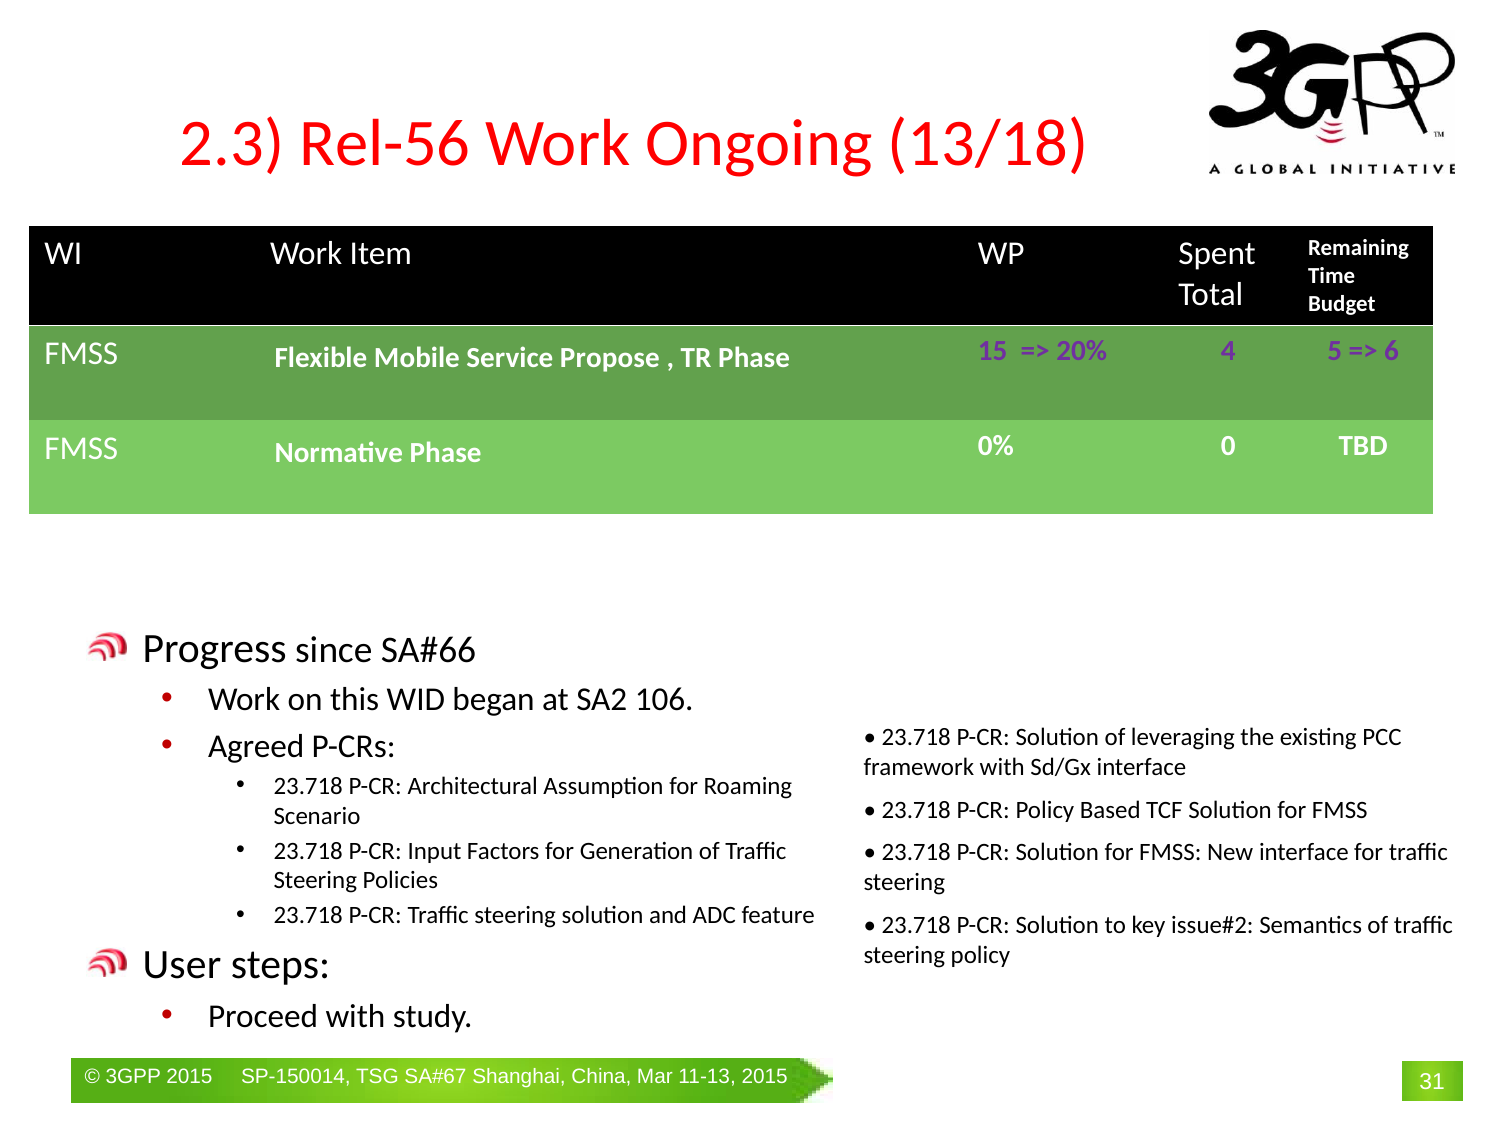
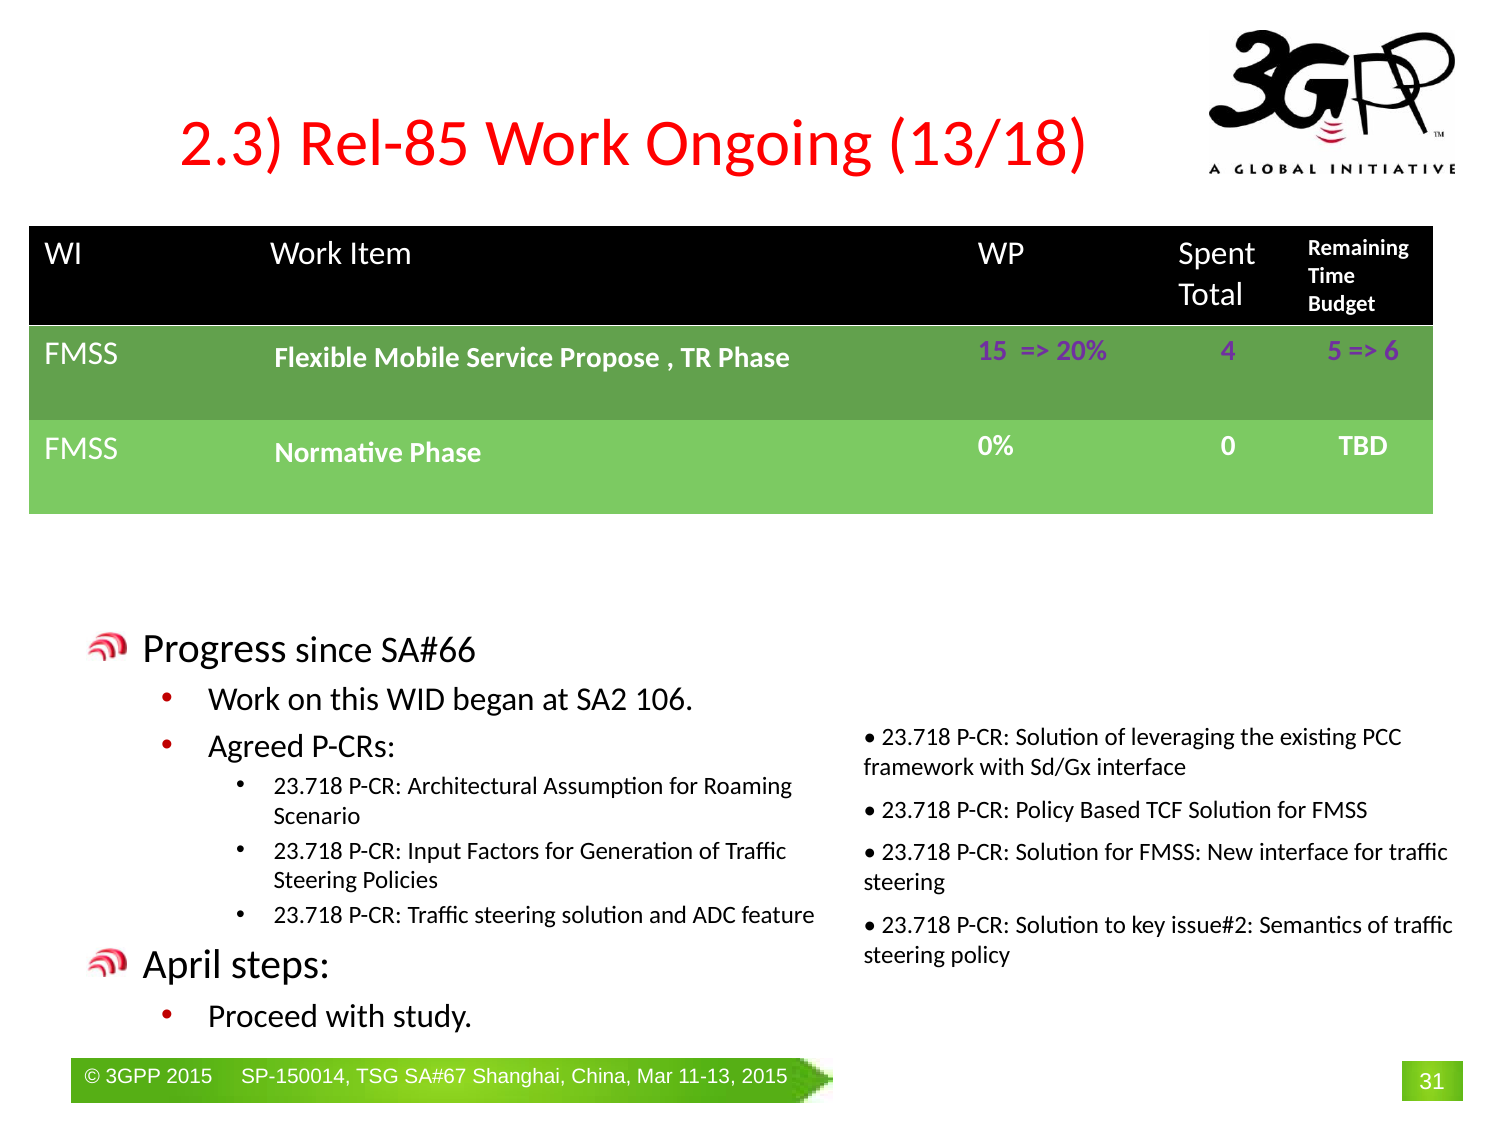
Rel-56: Rel-56 -> Rel-85
User: User -> April
